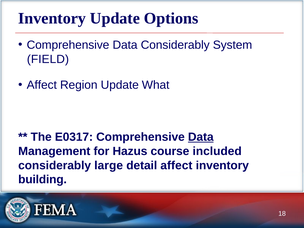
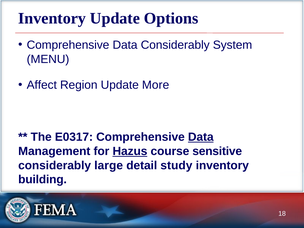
FIELD: FIELD -> MENU
What: What -> More
Hazus underline: none -> present
included: included -> sensitive
detail affect: affect -> study
